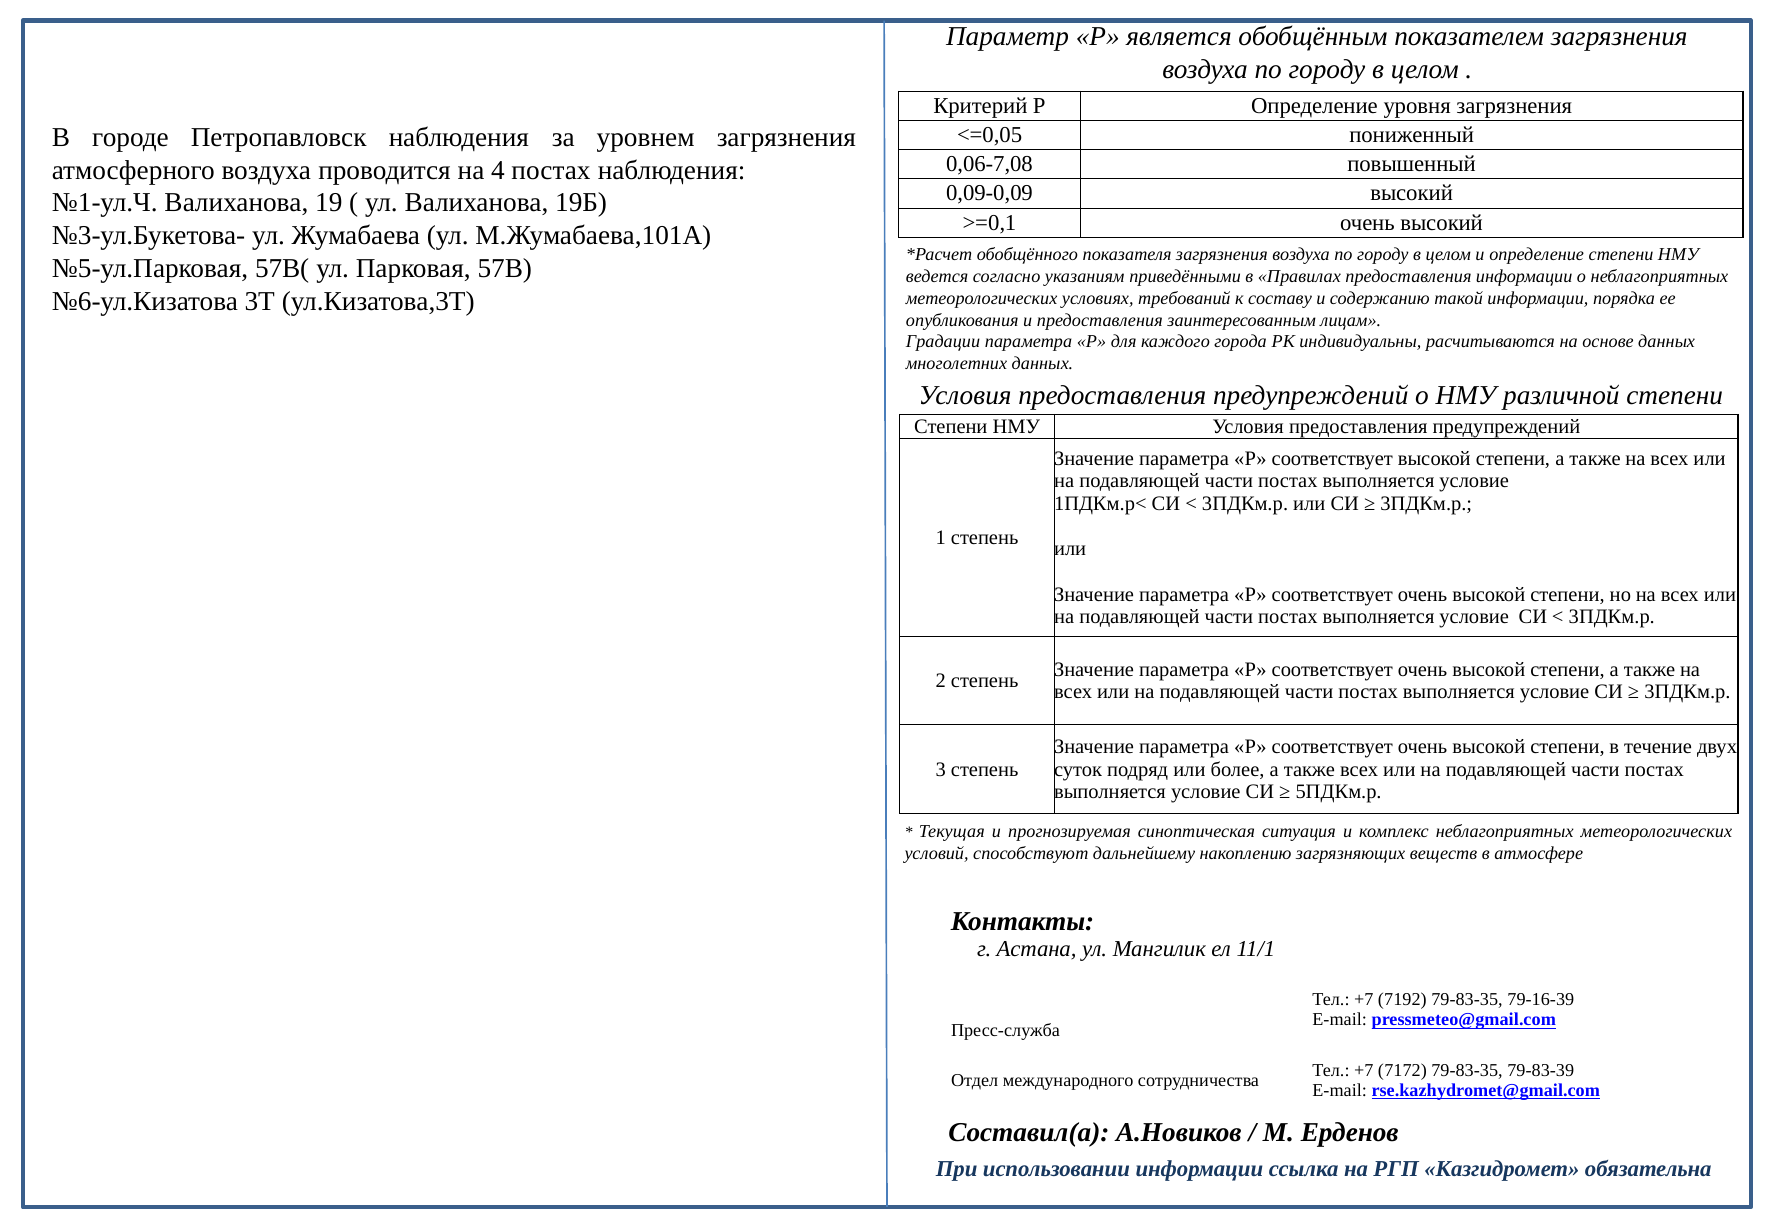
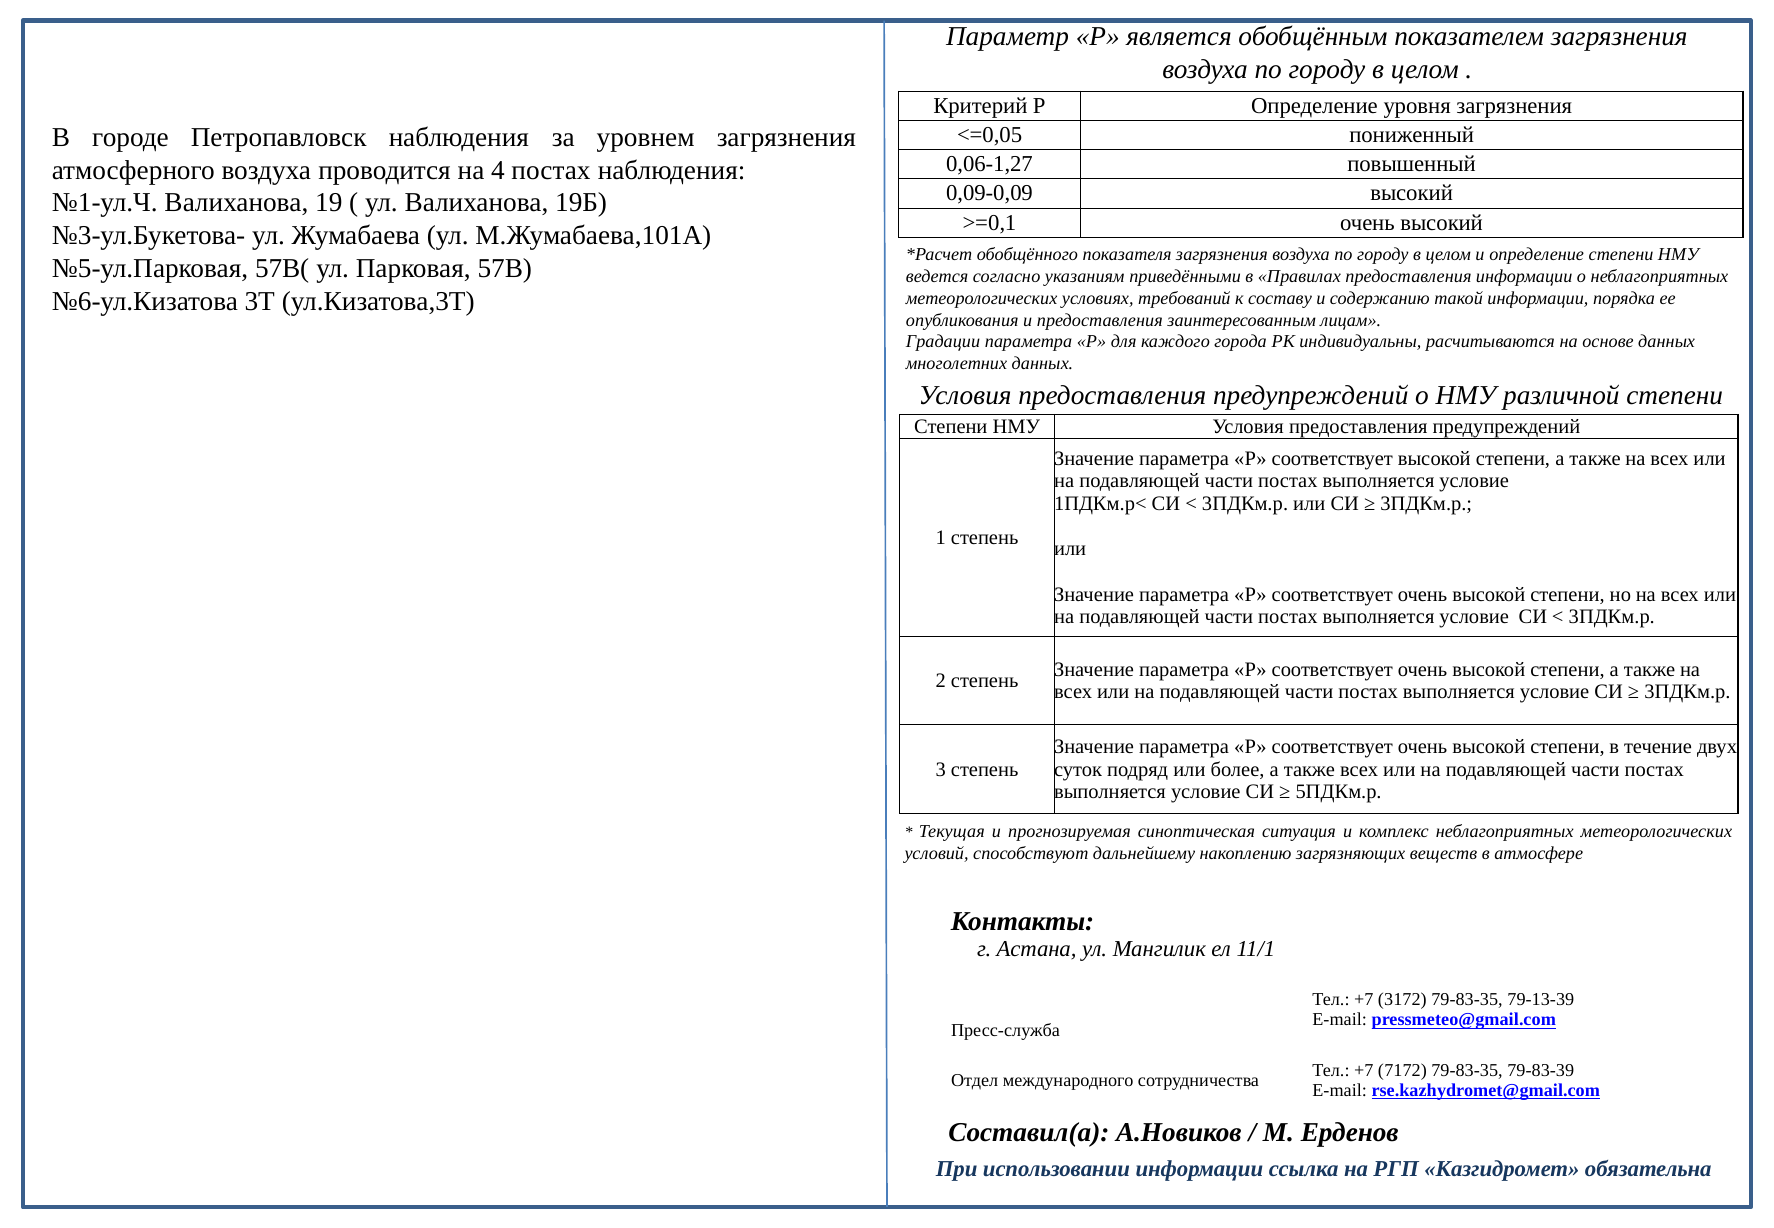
0,06-7,08: 0,06-7,08 -> 0,06-1,27
7192: 7192 -> 3172
79-16-39: 79-16-39 -> 79-13-39
